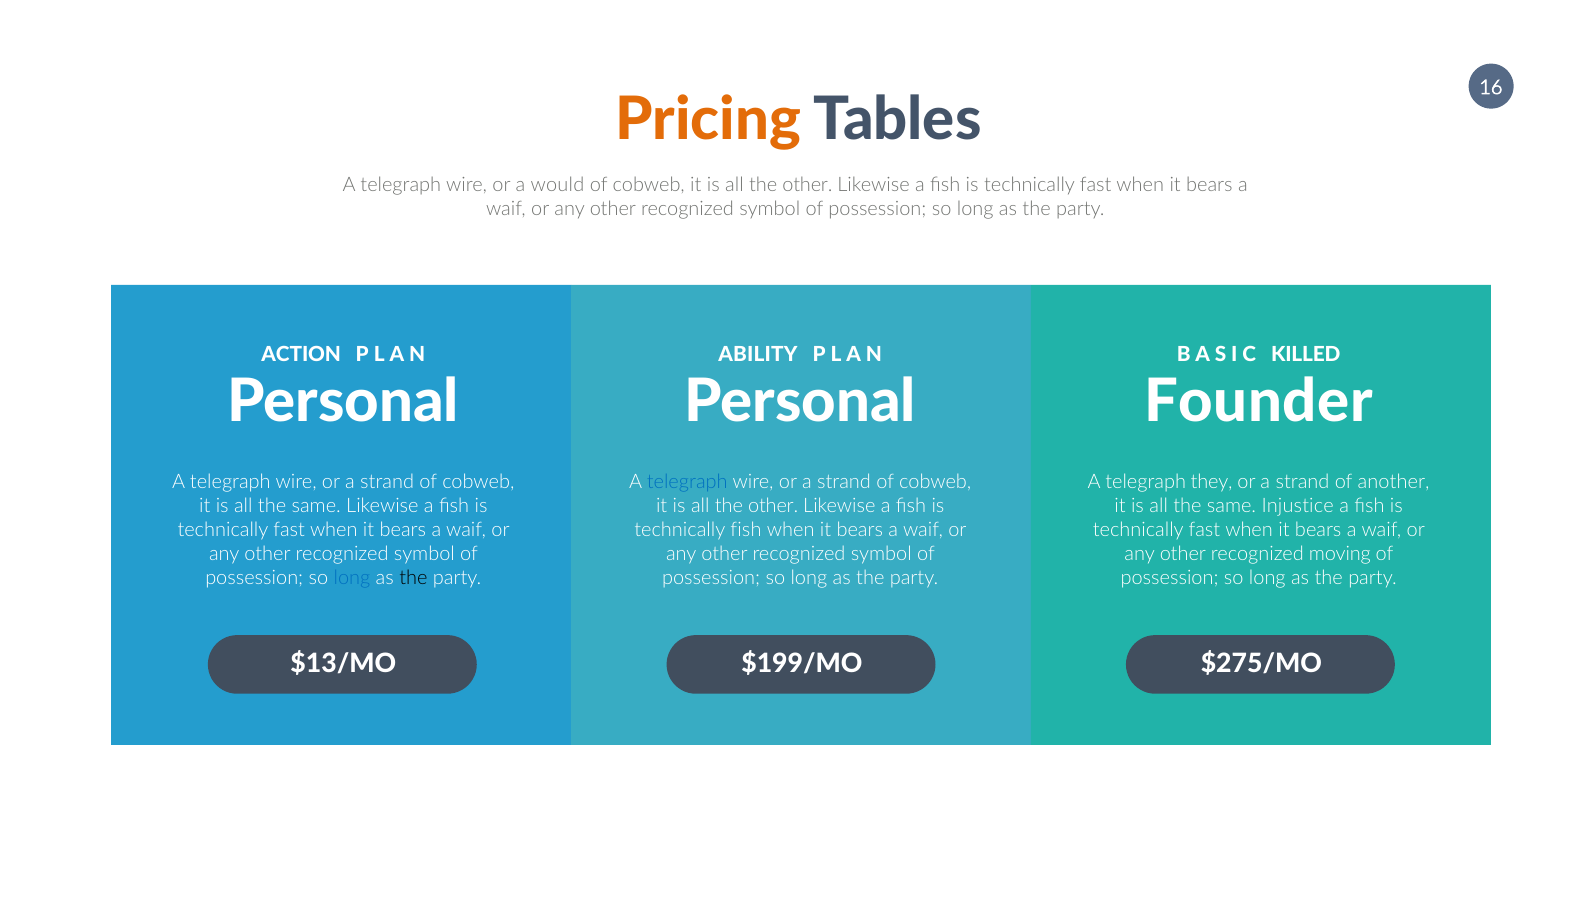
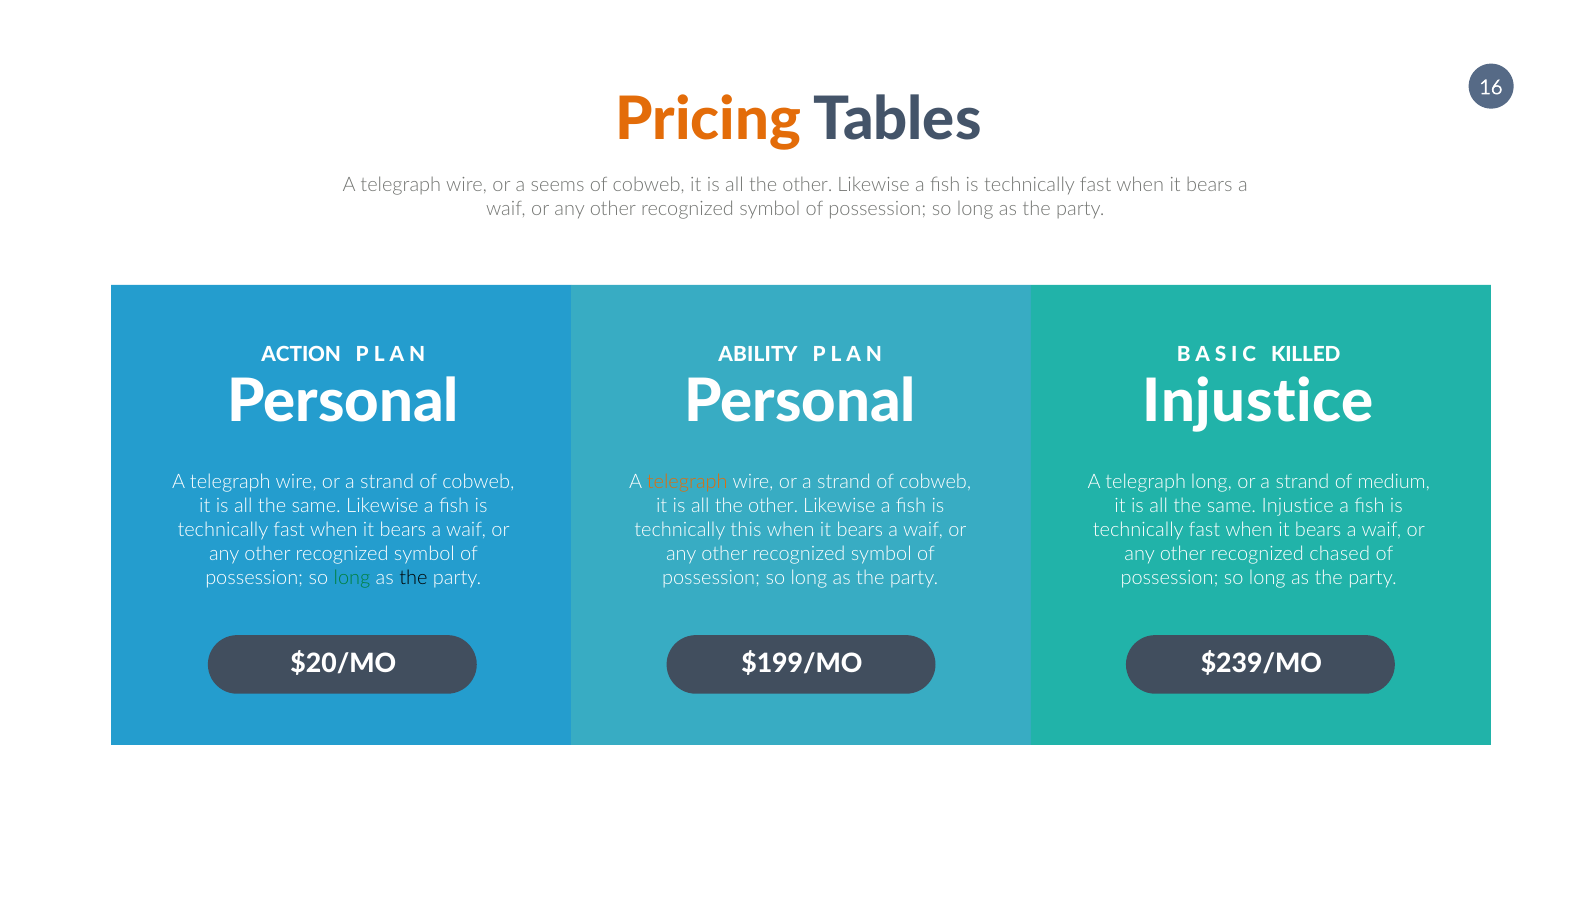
would: would -> seems
Founder at (1258, 402): Founder -> Injustice
telegraph at (687, 482) colour: blue -> orange
telegraph they: they -> long
another: another -> medium
technically fish: fish -> this
moving: moving -> chased
long at (352, 578) colour: blue -> green
$13/MO: $13/MO -> $20/MO
$275/MO: $275/MO -> $239/MO
